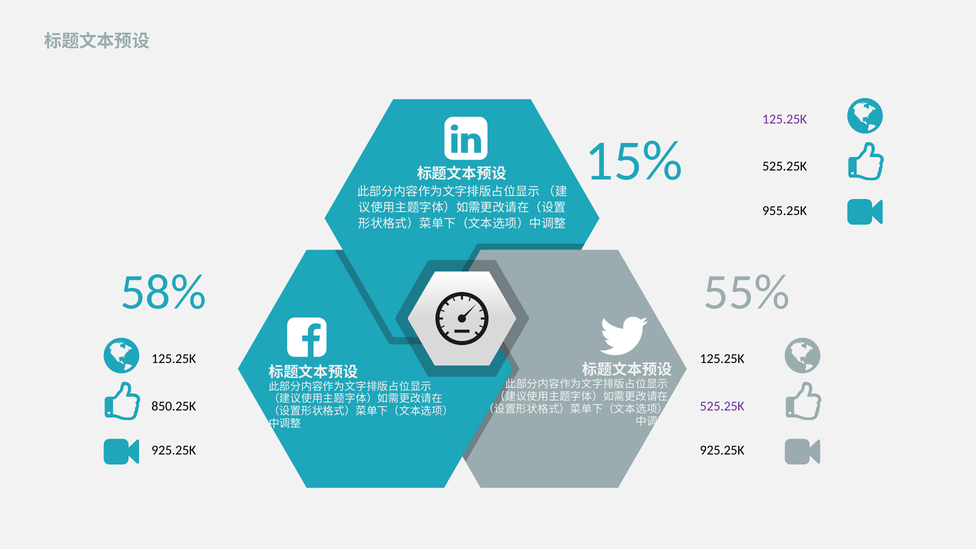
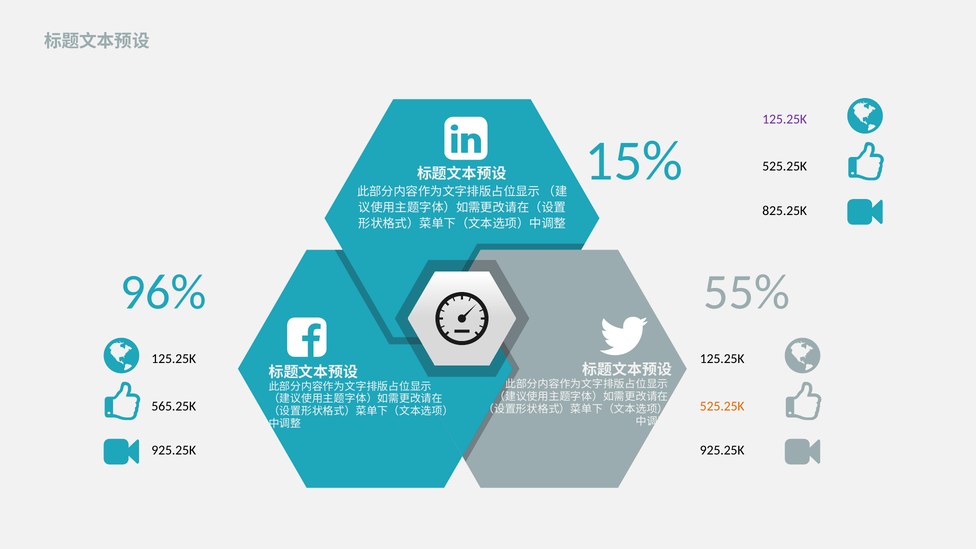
955.25K: 955.25K -> 825.25K
58%: 58% -> 96%
850.25K: 850.25K -> 565.25K
525.25K at (722, 406) colour: purple -> orange
